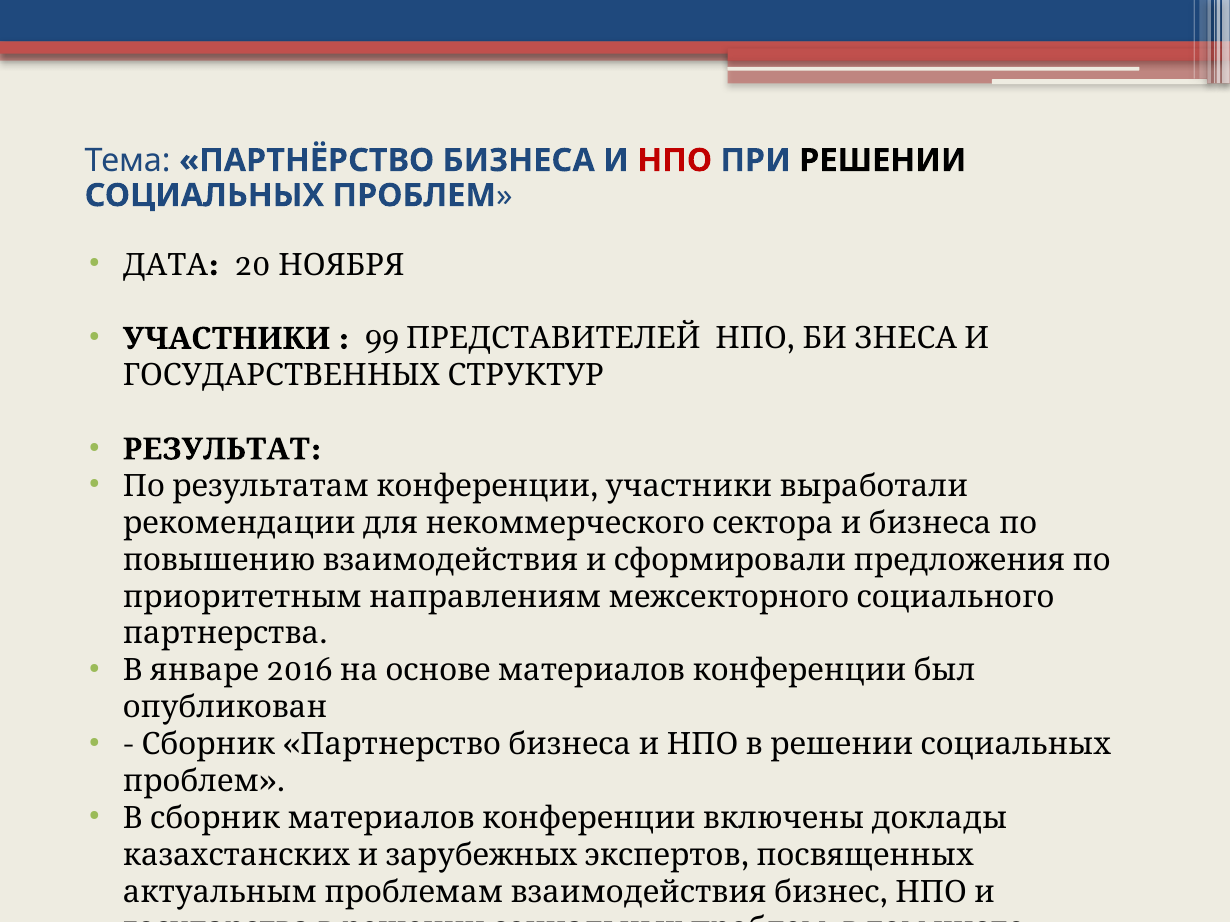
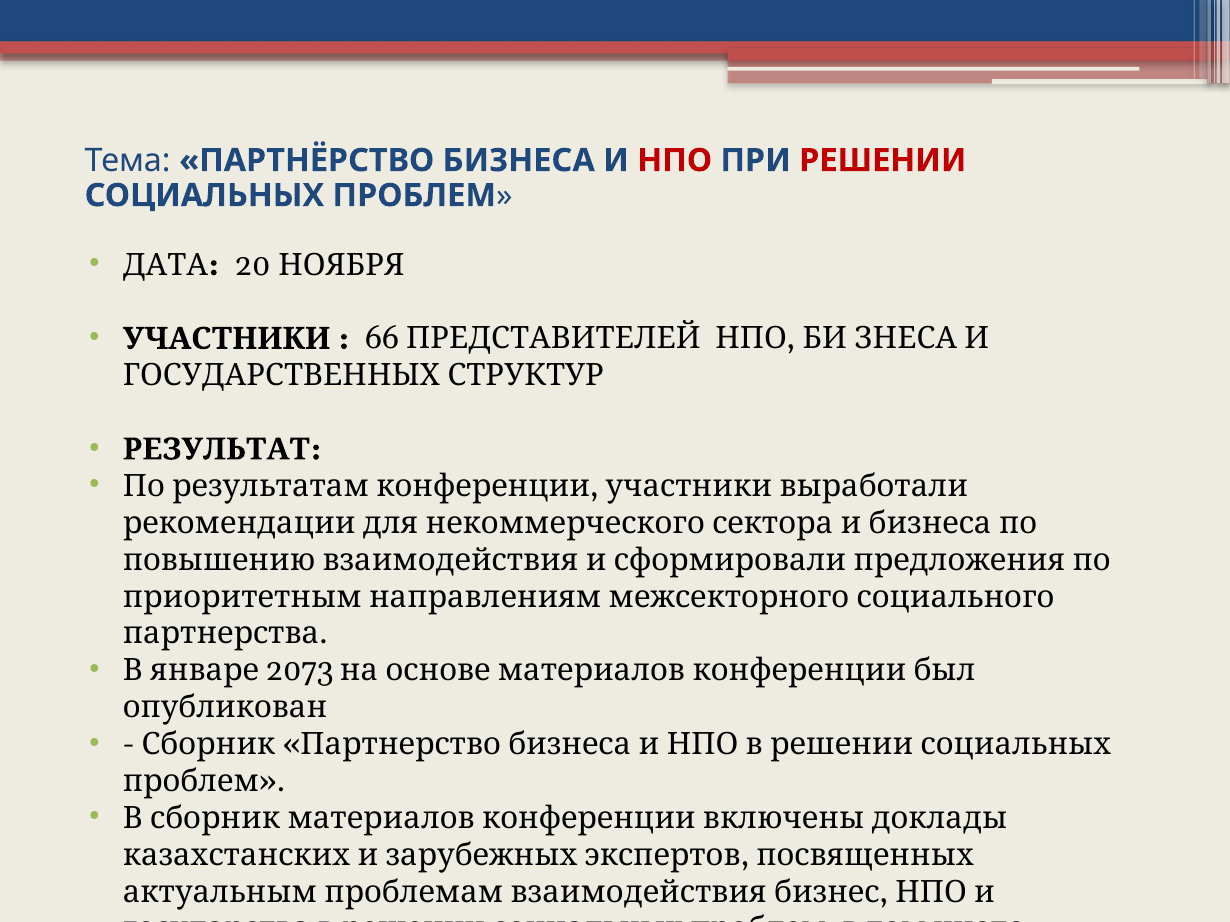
РЕШЕНИИ colour: black -> red
99: 99 -> 66
2016: 2016 -> 2073
